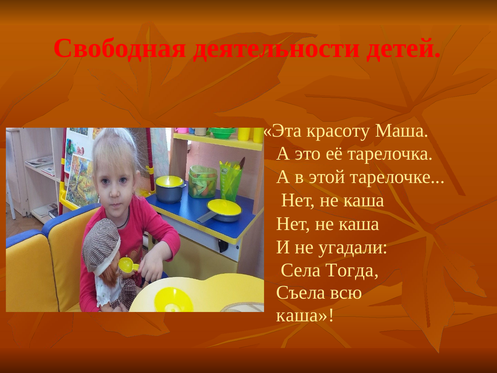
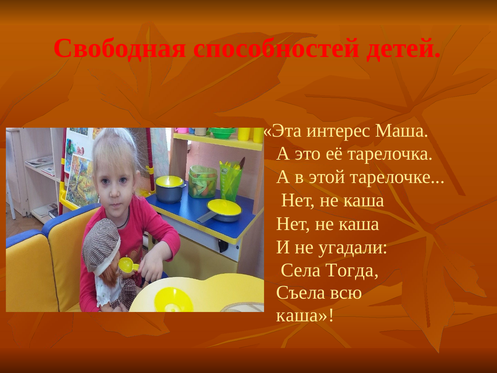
деятельности: деятельности -> способностей
красоту: красоту -> интерес
